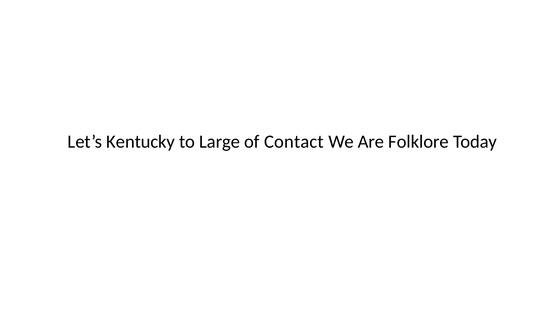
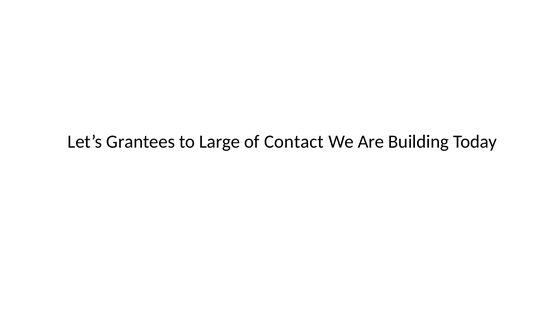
Kentucky: Kentucky -> Grantees
Folklore: Folklore -> Building
